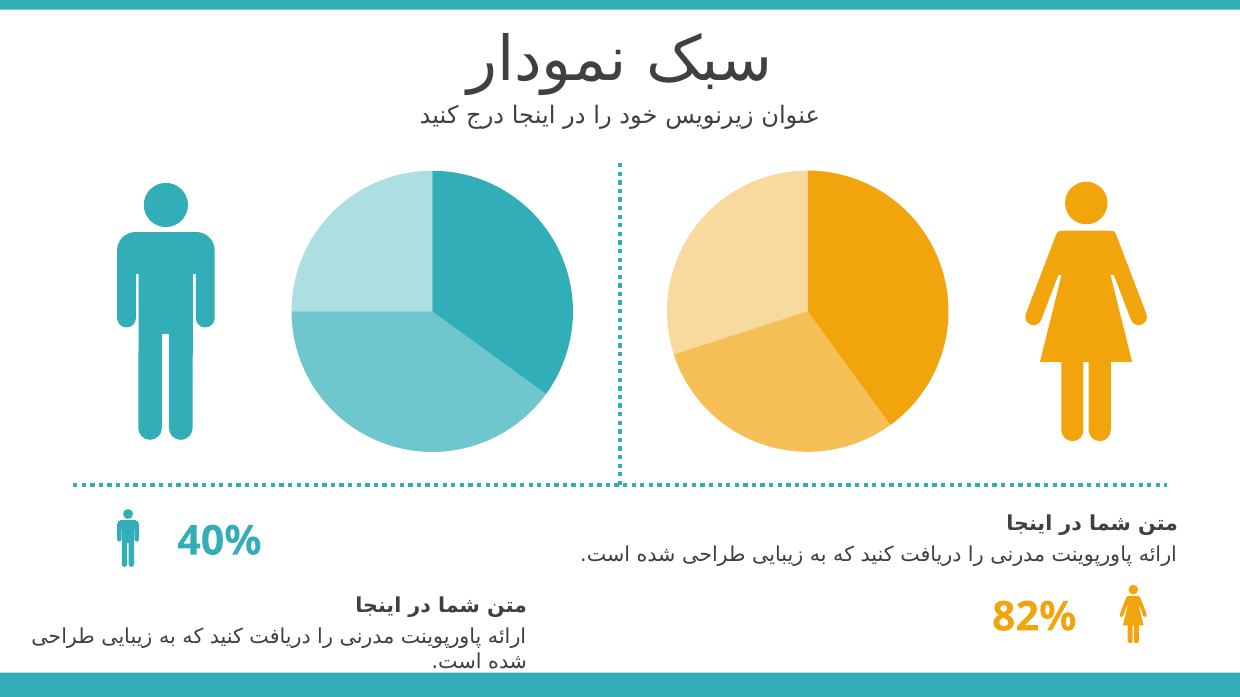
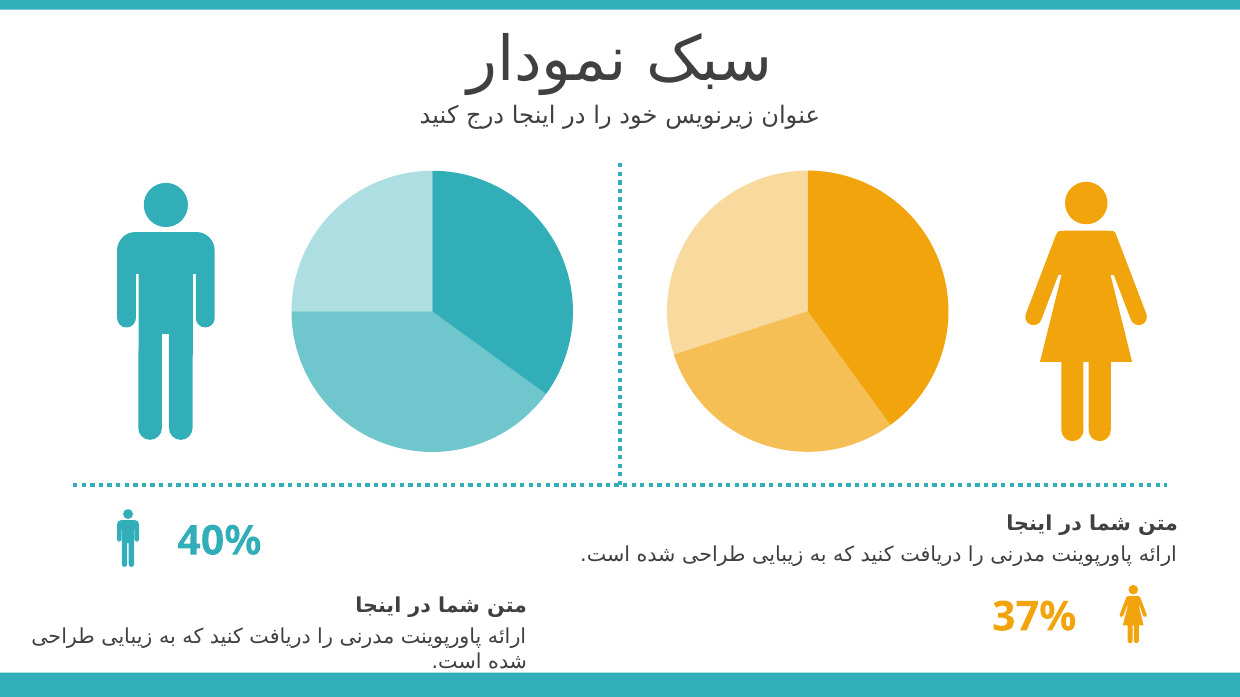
82%: 82% -> 37%
